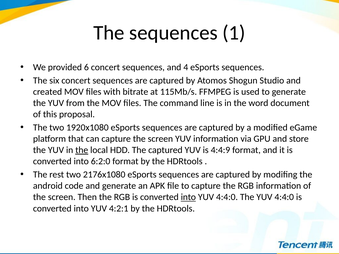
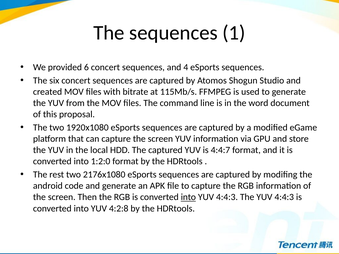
the at (82, 150) underline: present -> none
4:4:9: 4:4:9 -> 4:4:7
6:2:0: 6:2:0 -> 1:2:0
4:4:0 at (227, 197): 4:4:0 -> 4:4:3
The YUV 4:4:0: 4:4:0 -> 4:4:3
4:2:1: 4:2:1 -> 4:2:8
